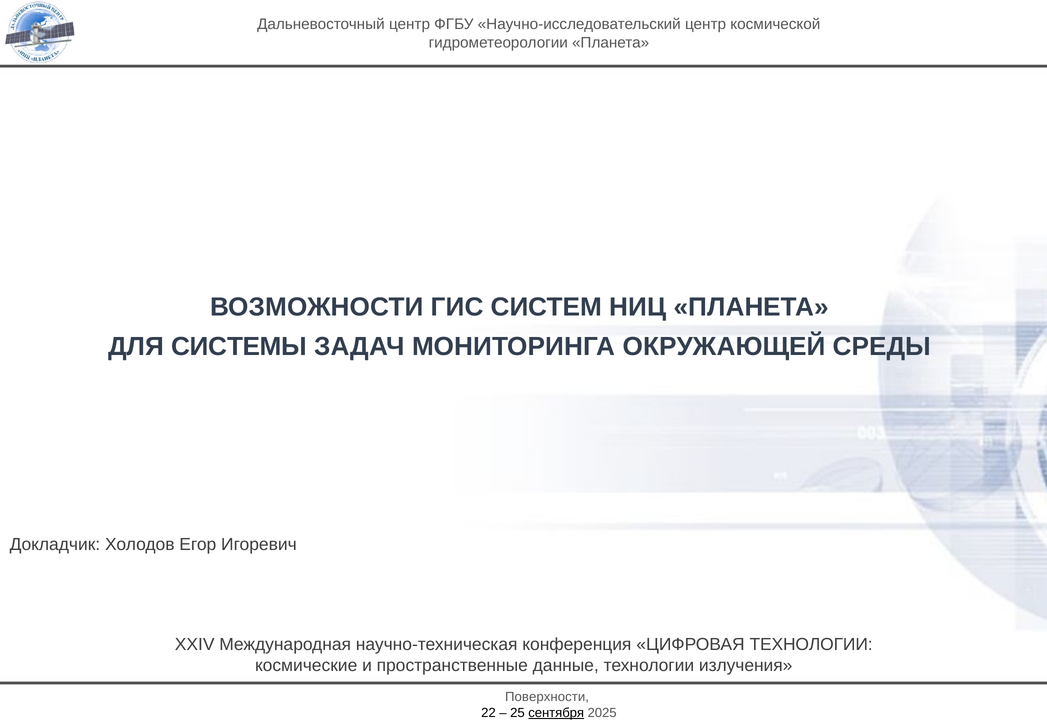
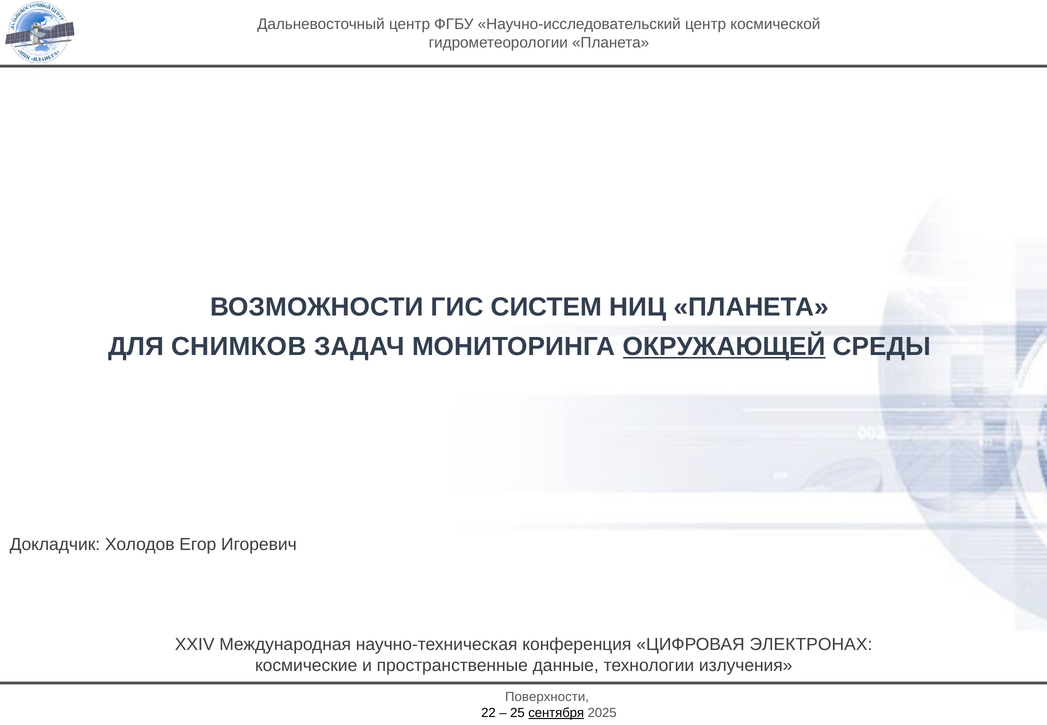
СИСТЕМЫ: СИСТЕМЫ -> СНИМКОВ
ОКРУЖАЮЩЕЙ underline: none -> present
ЦИФРОВАЯ ТЕХНОЛОГИИ: ТЕХНОЛОГИИ -> ЭЛЕКТРОНАХ
